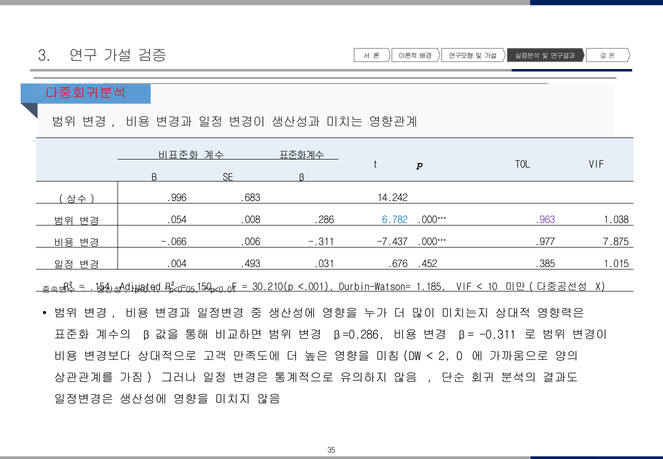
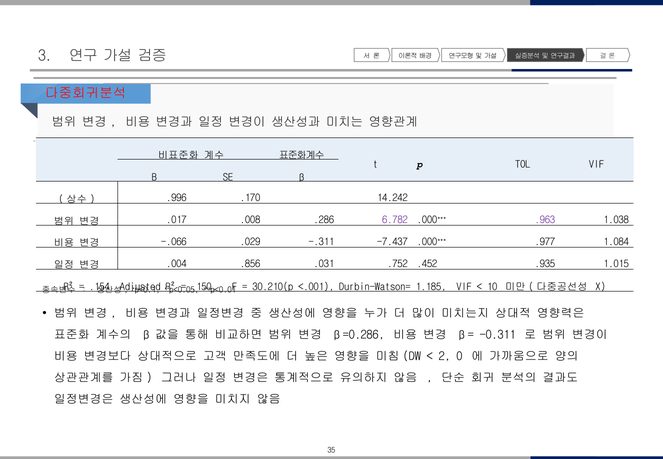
.683: .683 -> .170
.054: .054 -> .017
6.782 colour: blue -> purple
.006: .006 -> .029
7.875: 7.875 -> 1.084
.493: .493 -> .856
.676: .676 -> .752
.385: .385 -> .935
